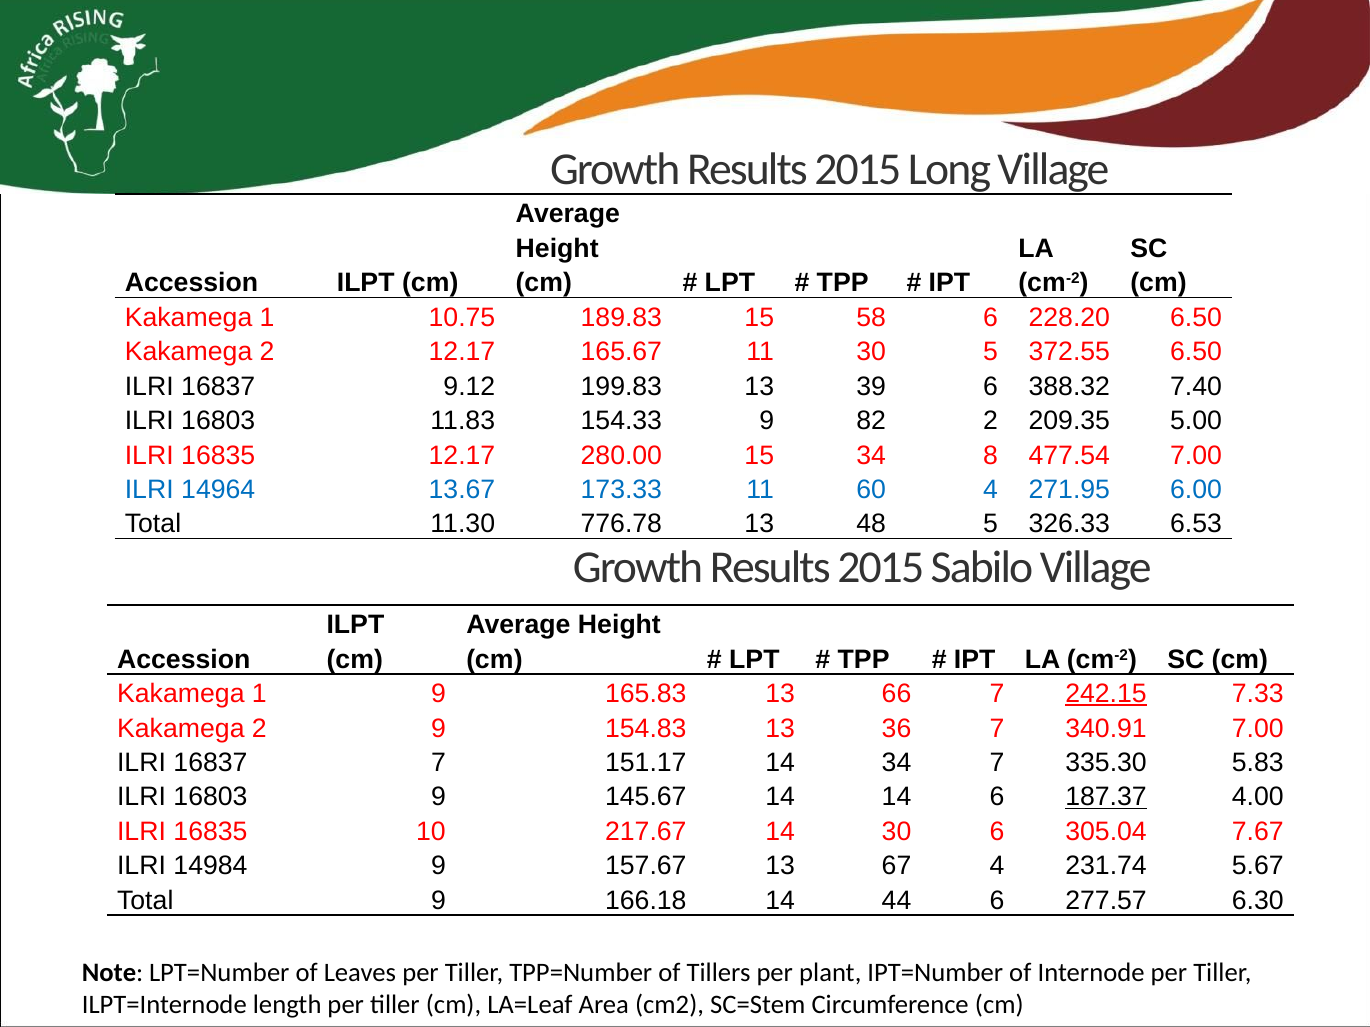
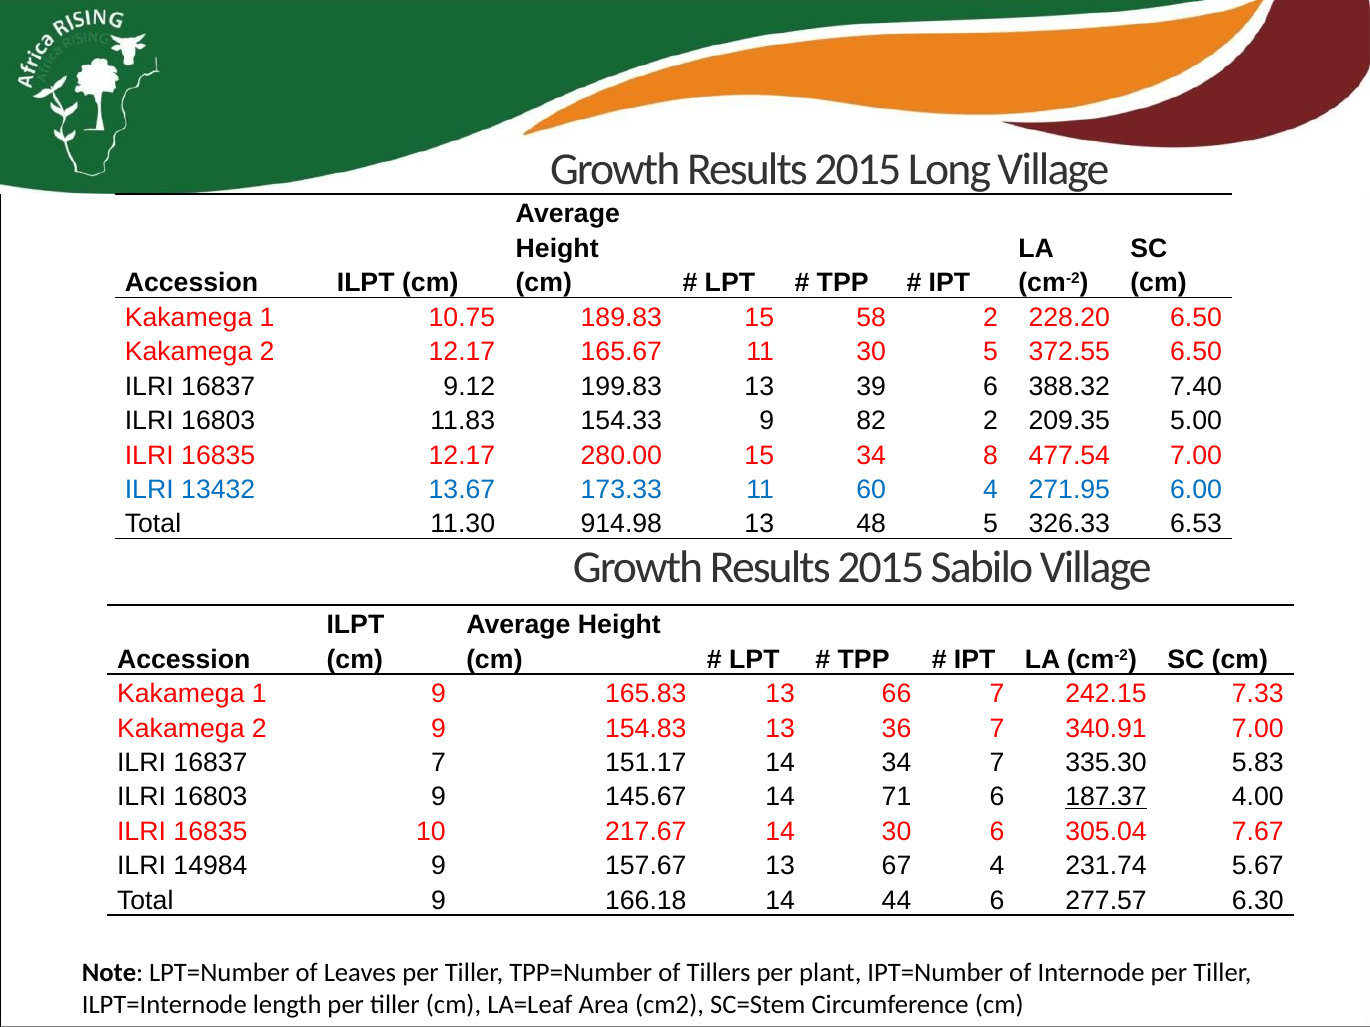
58 6: 6 -> 2
14964: 14964 -> 13432
776.78: 776.78 -> 914.98
242.15 underline: present -> none
14 14: 14 -> 71
